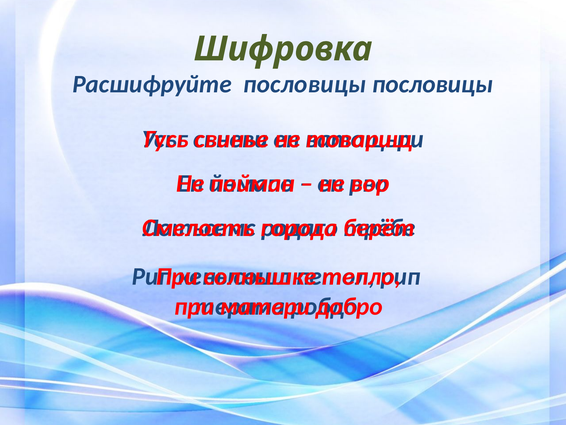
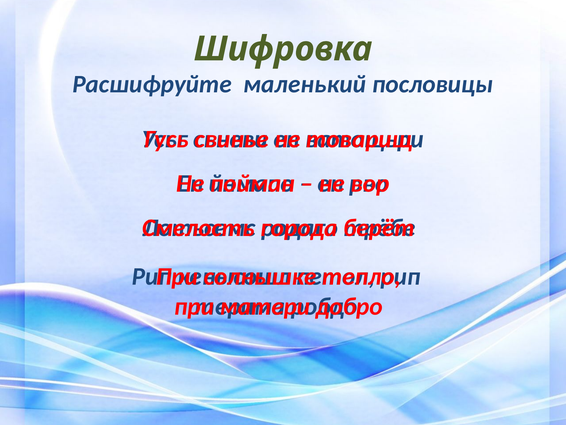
Расшифруйте пословицы: пословицы -> маленький
